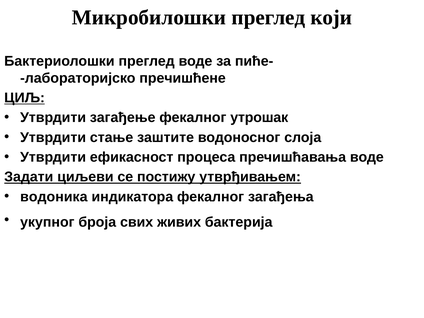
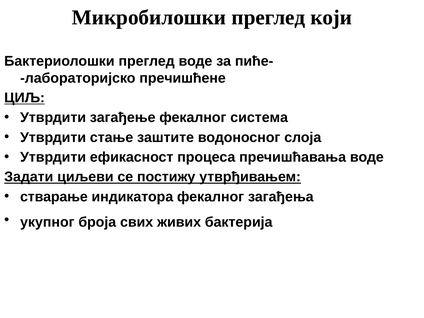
утрошак: утрошак -> система
водоника: водоника -> стварање
